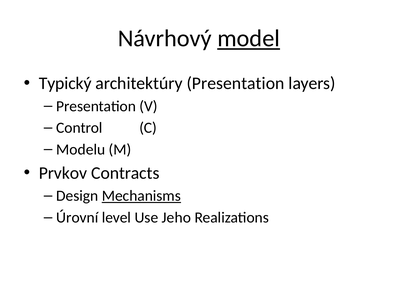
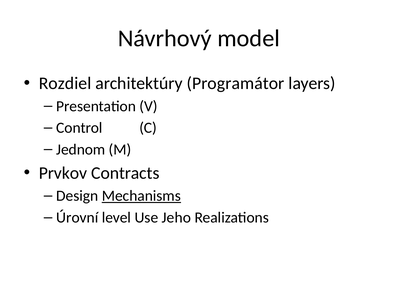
model underline: present -> none
Typický: Typický -> Rozdiel
architektúry Presentation: Presentation -> Programátor
Modelu: Modelu -> Jednom
